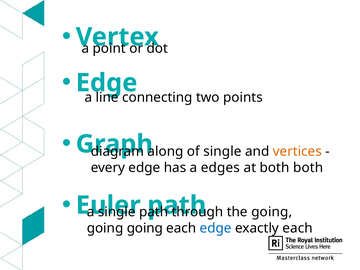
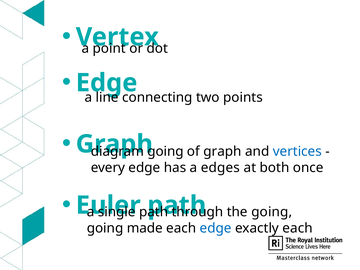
along at (165, 152): along -> going
of single: single -> graph
vertices colour: orange -> blue
both both: both -> once
going at (145, 228): going -> made
